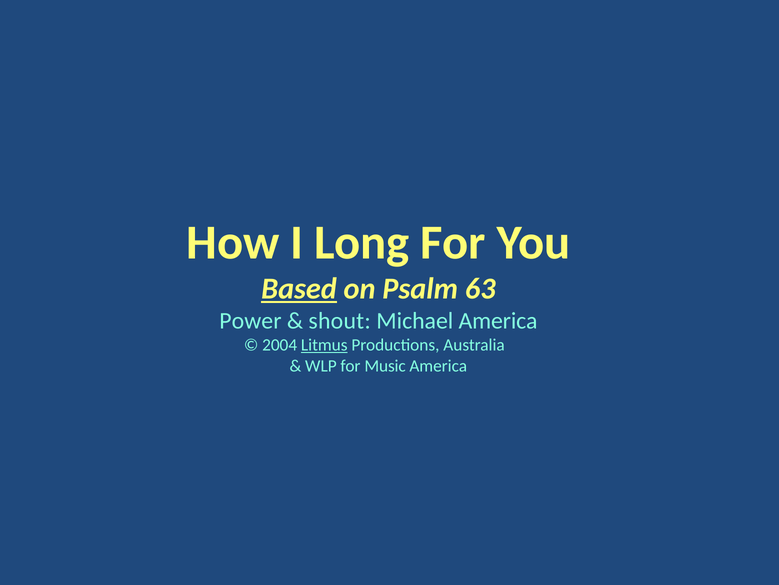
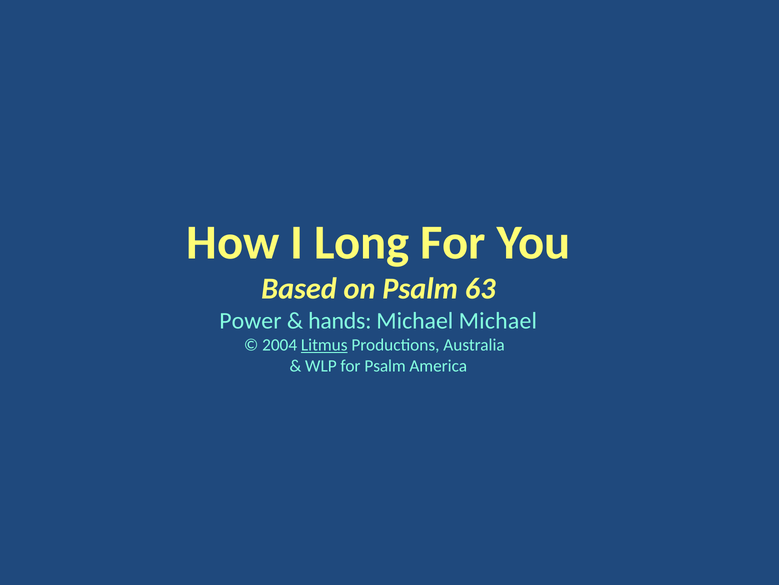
Based underline: present -> none
shout: shout -> hands
Michael America: America -> Michael
for Music: Music -> Psalm
